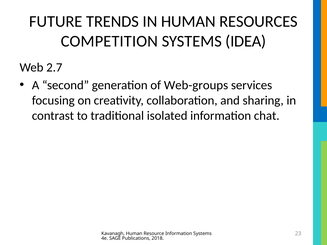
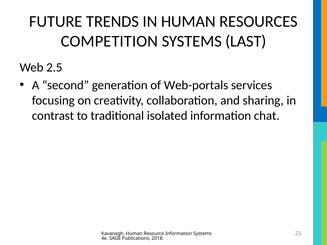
IDEA: IDEA -> LAST
2.7: 2.7 -> 2.5
Web-groups: Web-groups -> Web-portals
